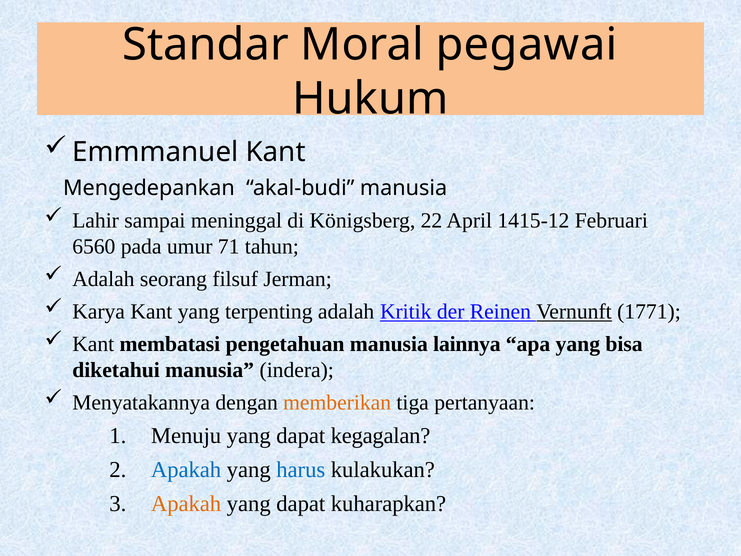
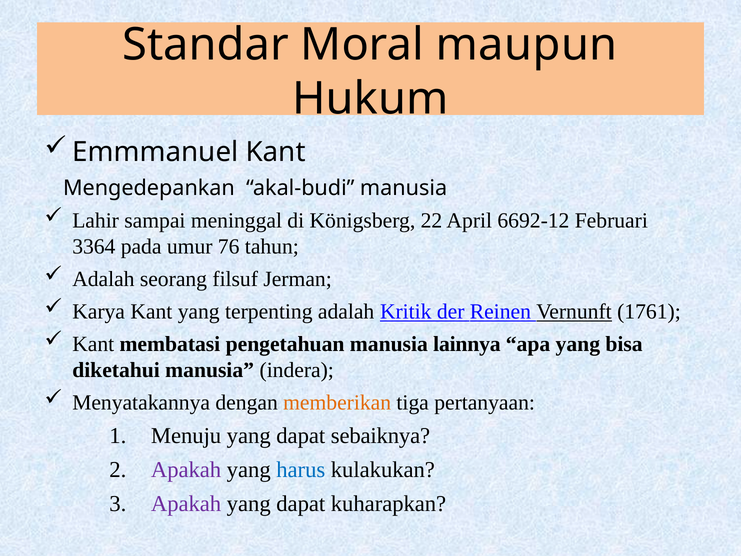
pegawai: pegawai -> maupun
1415-12: 1415-12 -> 6692-12
6560: 6560 -> 3364
71: 71 -> 76
1771: 1771 -> 1761
kegagalan: kegagalan -> sebaiknya
Apakah at (186, 470) colour: blue -> purple
Apakah at (186, 504) colour: orange -> purple
